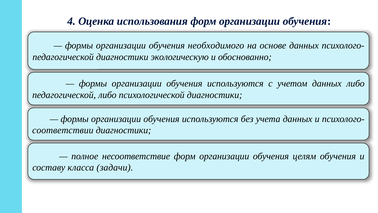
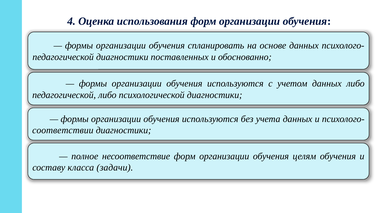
необходимого: необходимого -> спланировать
экологическую: экологическую -> поставленных
